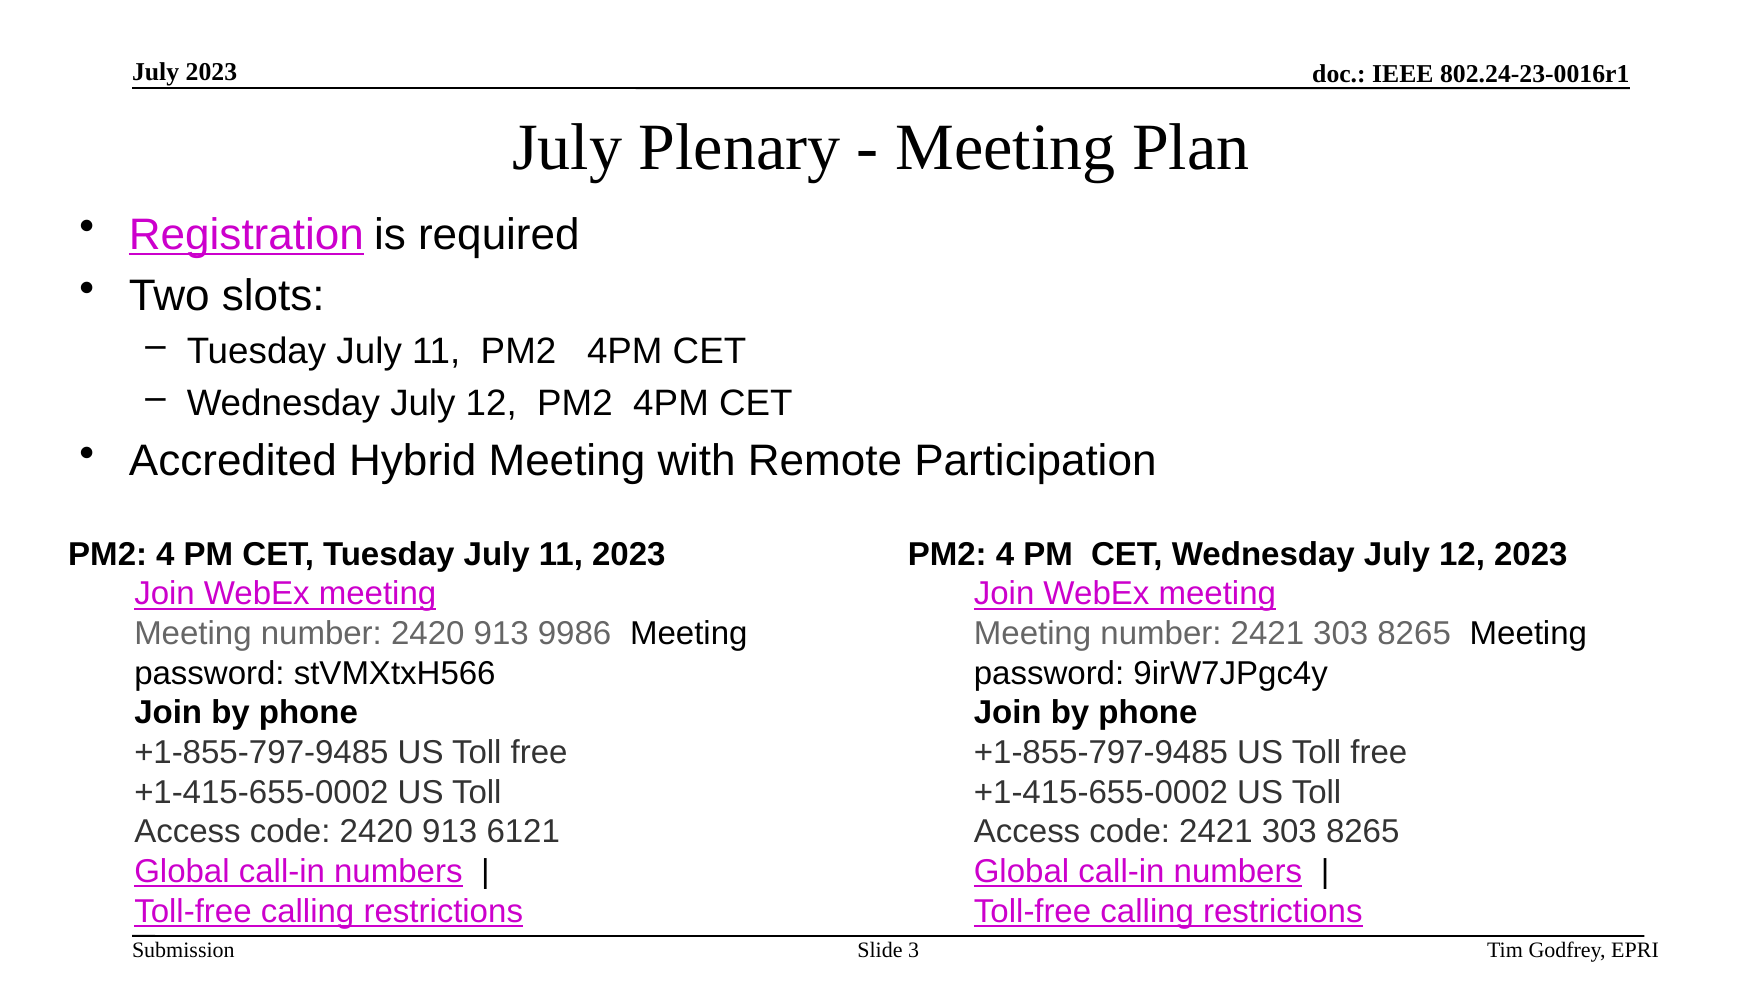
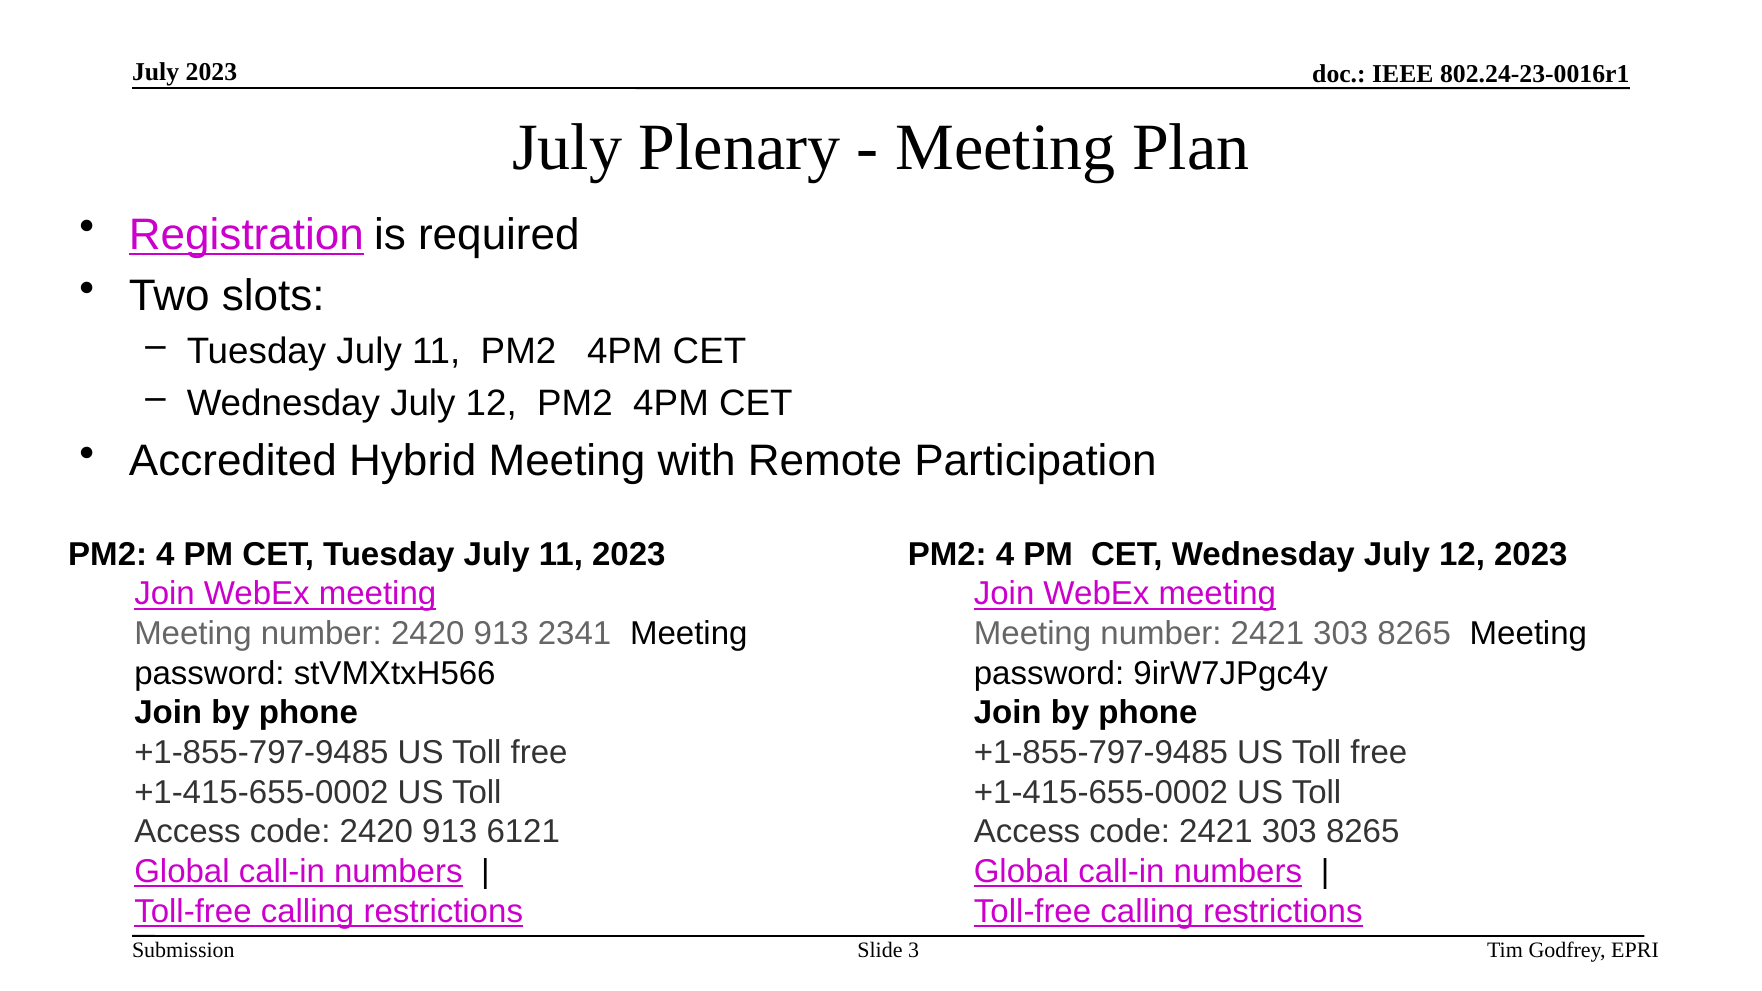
9986: 9986 -> 2341
